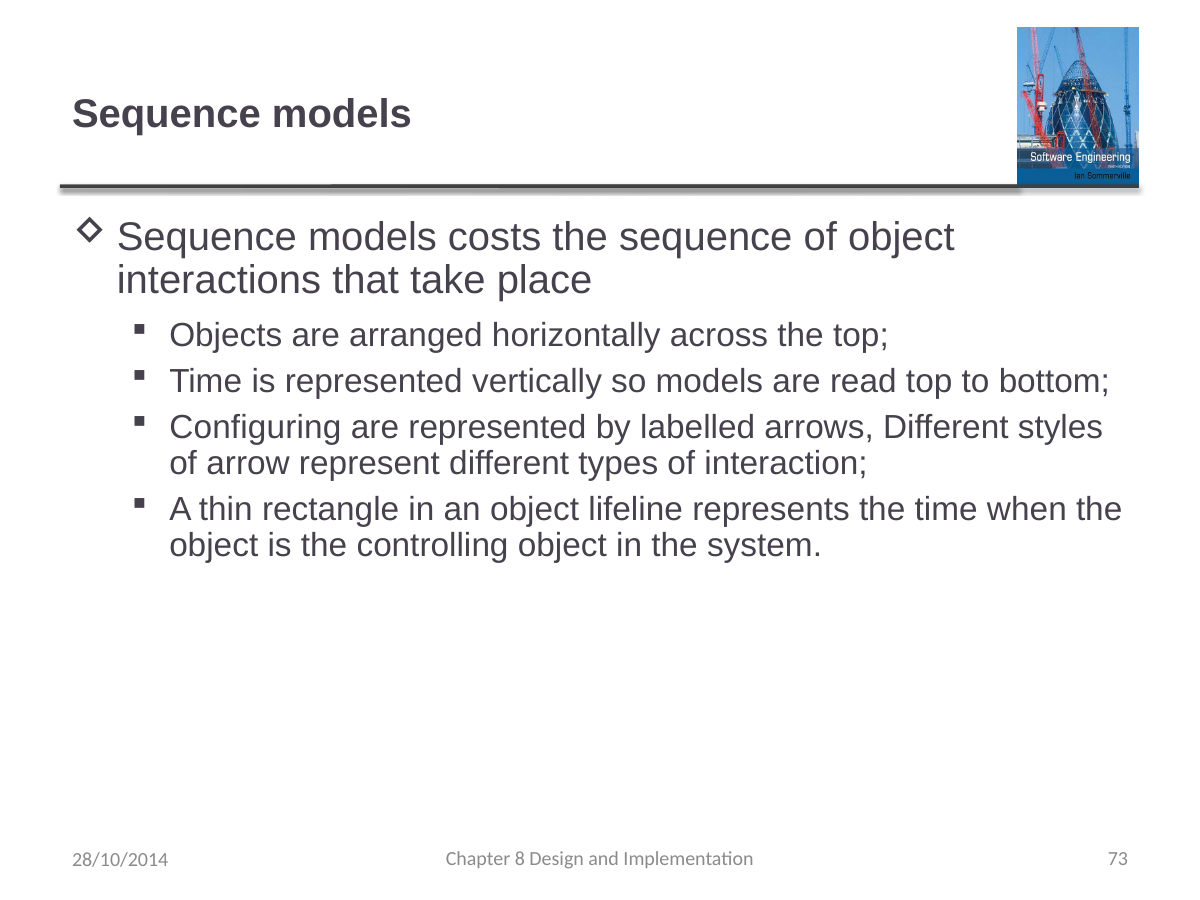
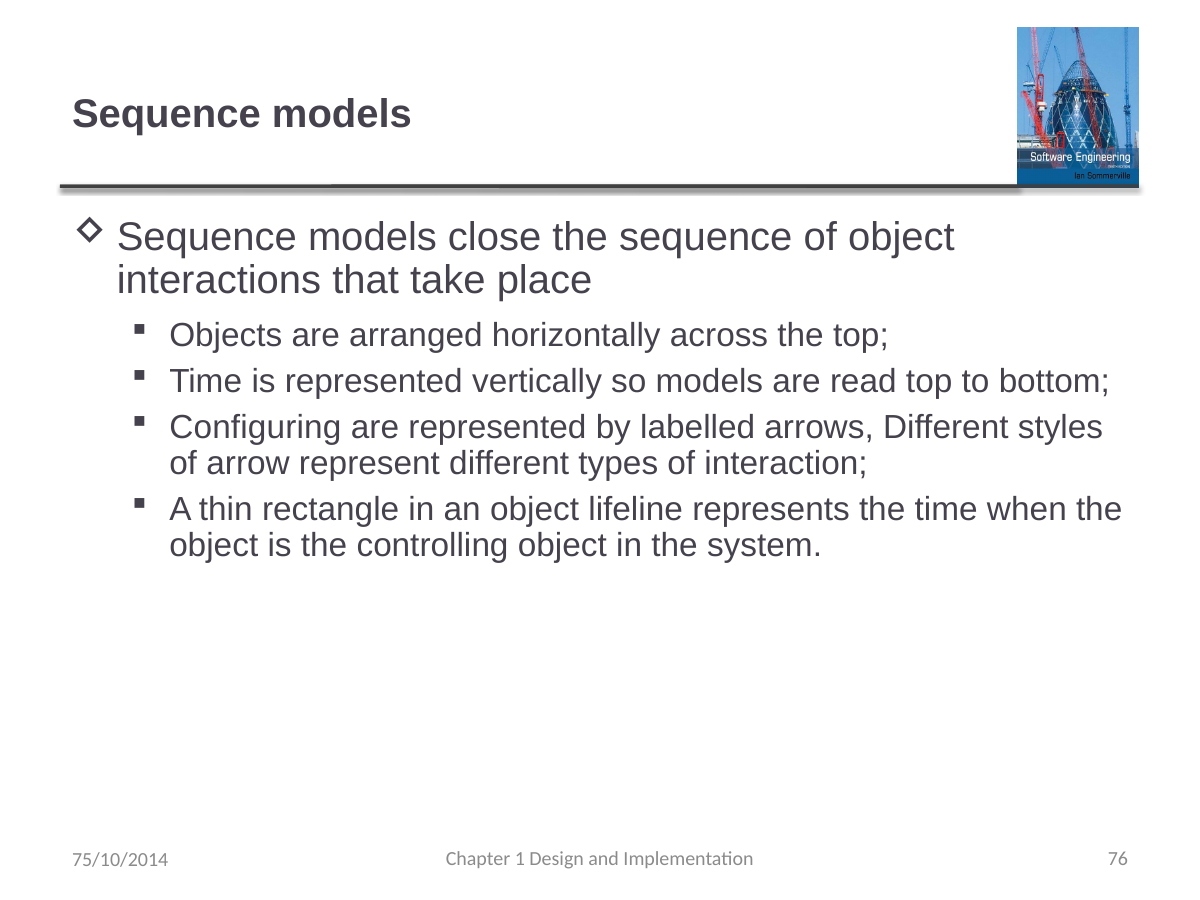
costs: costs -> close
8: 8 -> 1
73: 73 -> 76
28/10/2014: 28/10/2014 -> 75/10/2014
